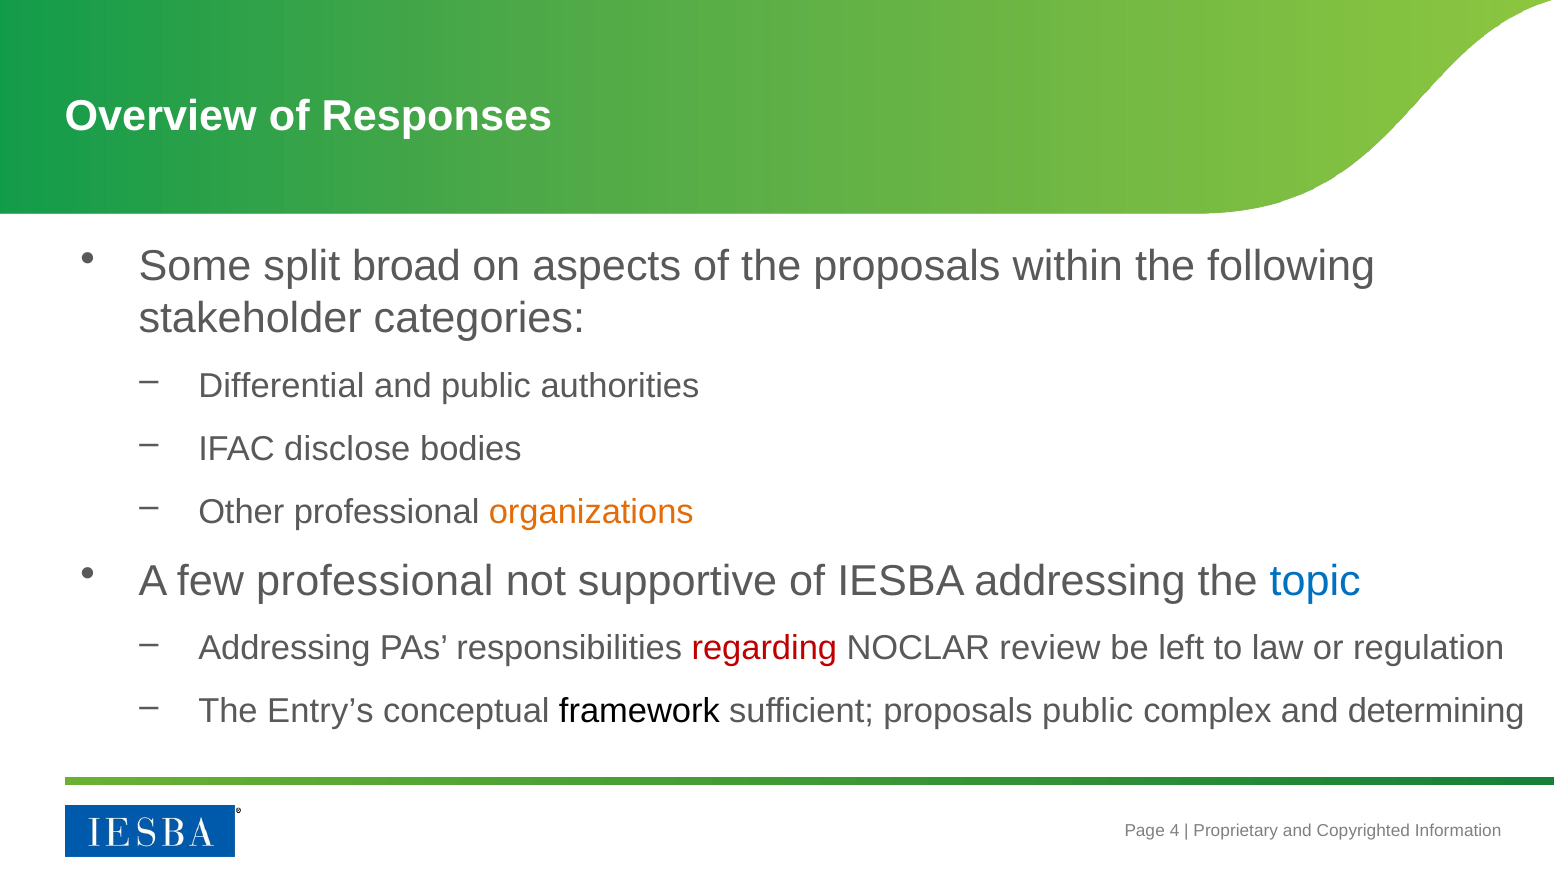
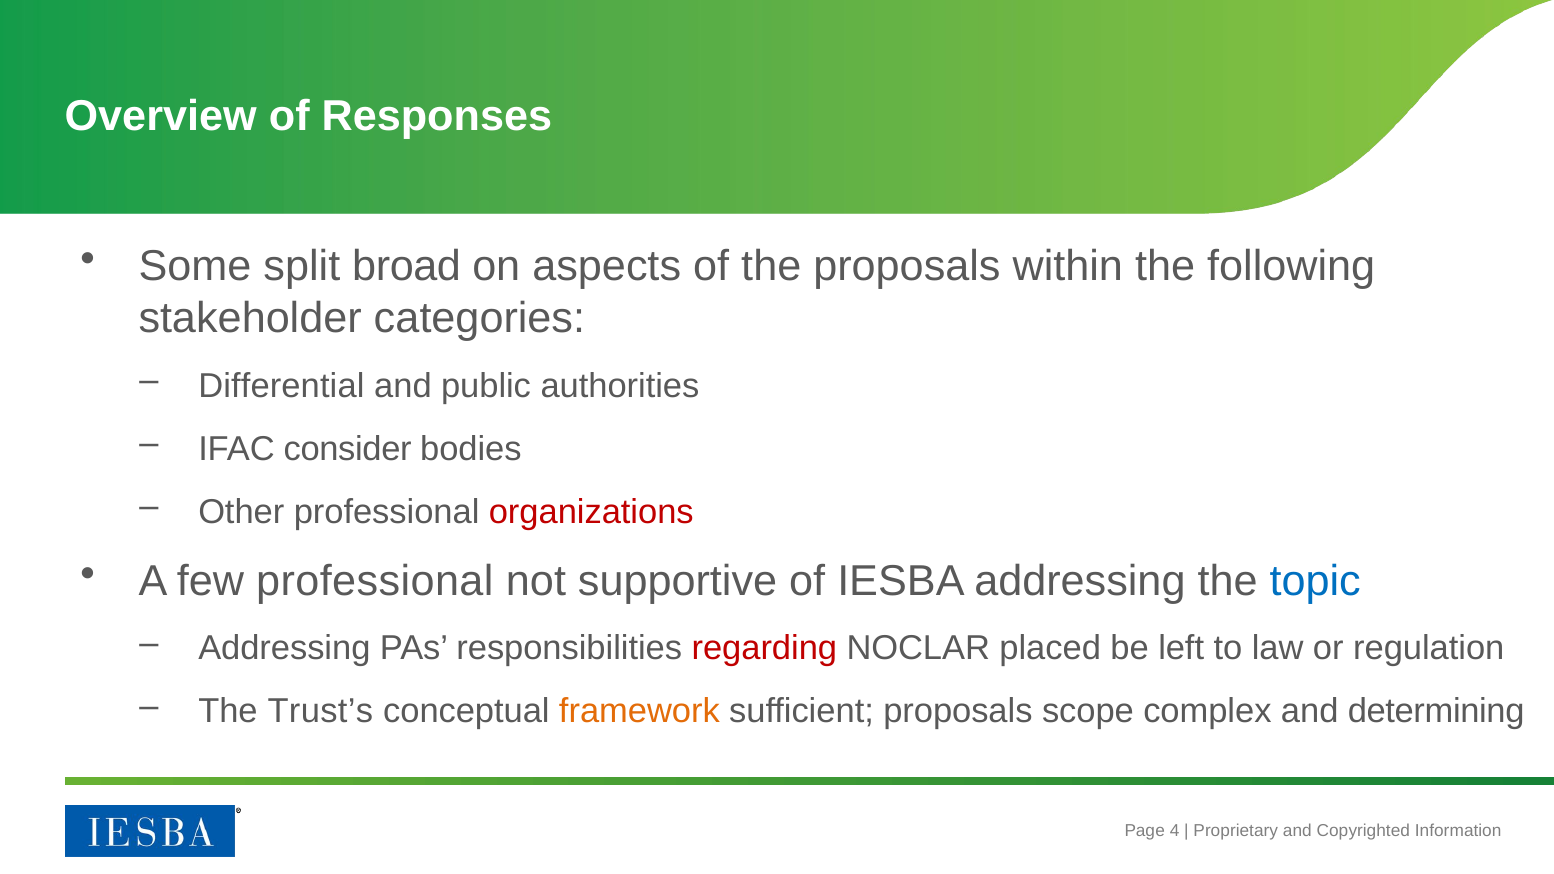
disclose: disclose -> consider
organizations colour: orange -> red
review: review -> placed
Entry’s: Entry’s -> Trust’s
framework colour: black -> orange
proposals public: public -> scope
